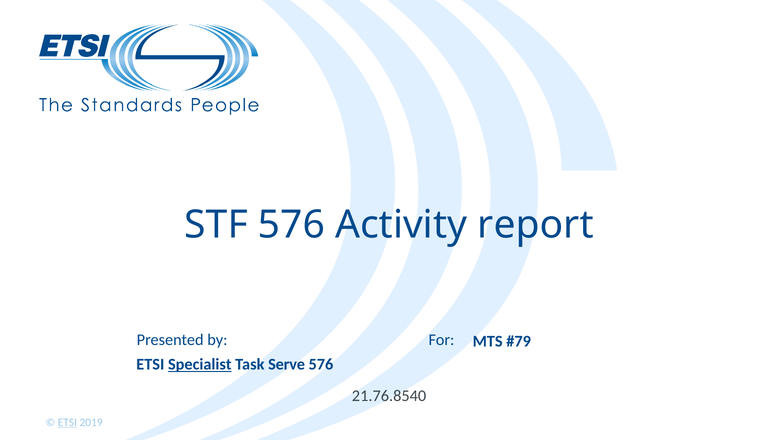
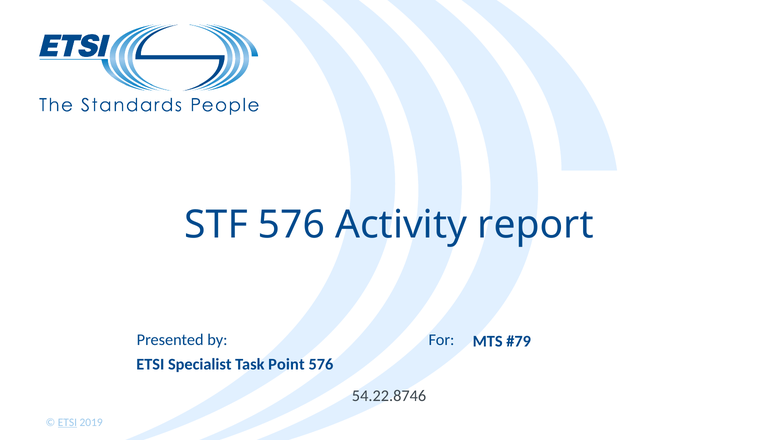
Specialist underline: present -> none
Serve: Serve -> Point
21.76.8540: 21.76.8540 -> 54.22.8746
